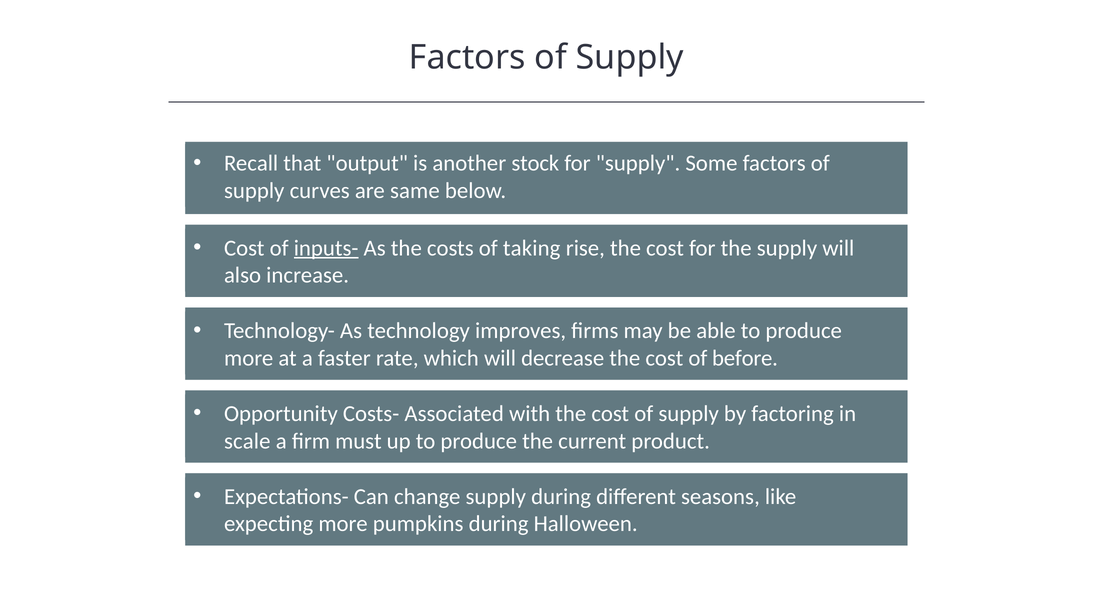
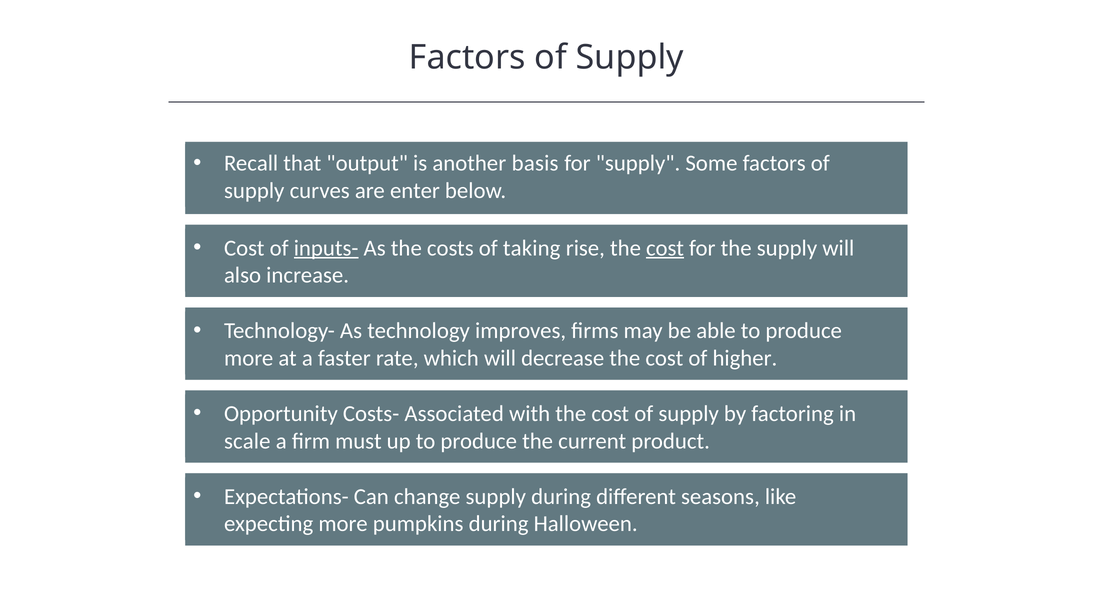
stock: stock -> basis
same: same -> enter
cost at (665, 248) underline: none -> present
before: before -> higher
